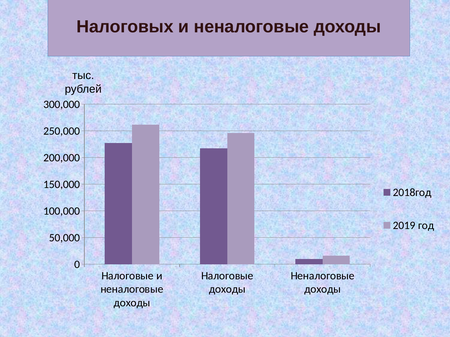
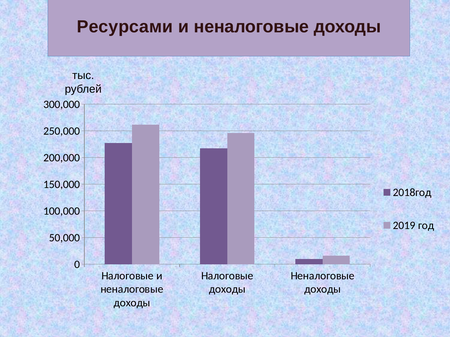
Налоговых: Налоговых -> Ресурсами
